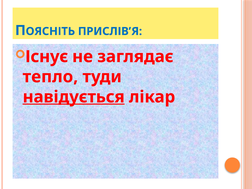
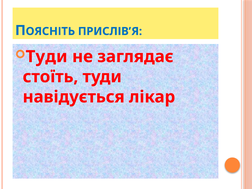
Існує at (47, 57): Існує -> Туди
тепло: тепло -> стоїть
навідується underline: present -> none
